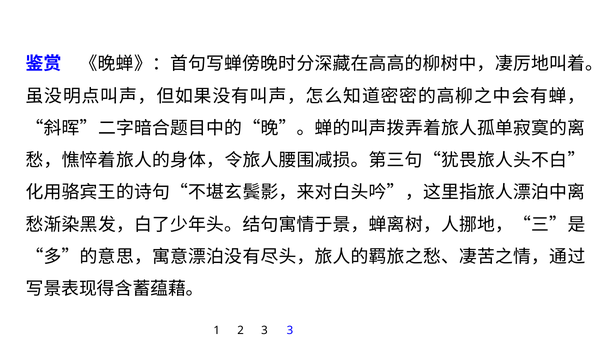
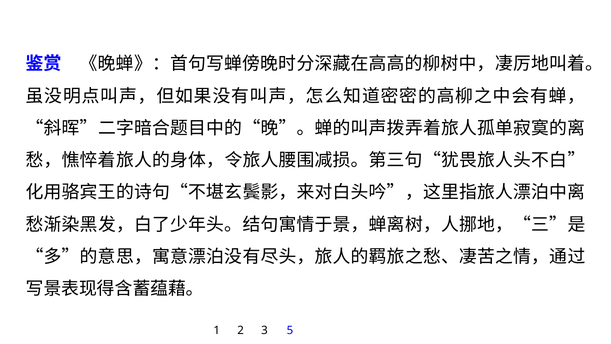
3 3: 3 -> 5
